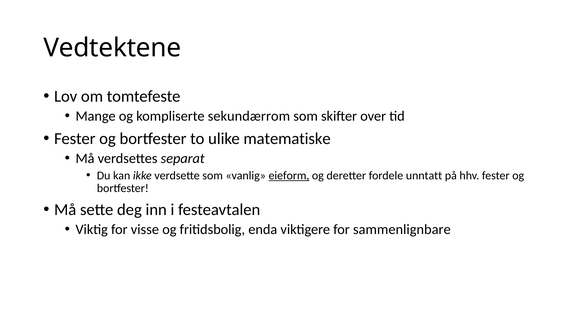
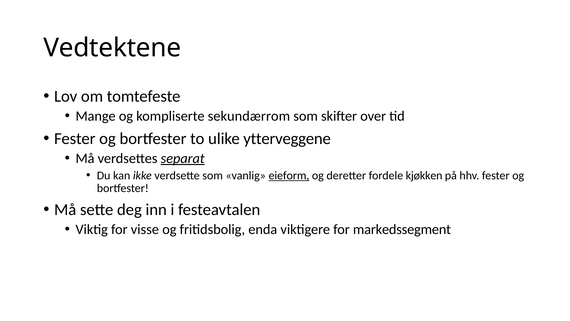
matematiske: matematiske -> ytterveggene
separat underline: none -> present
unntatt: unntatt -> kjøkken
sammenlignbare: sammenlignbare -> markedssegment
